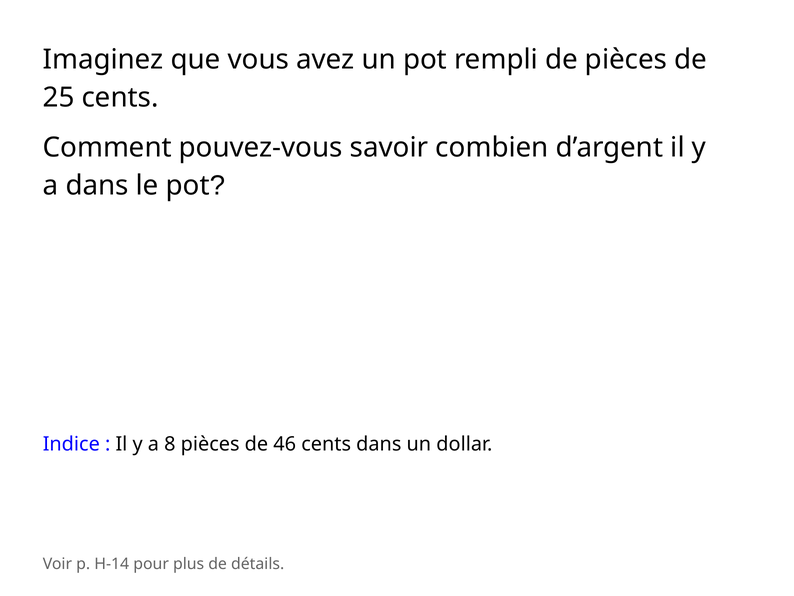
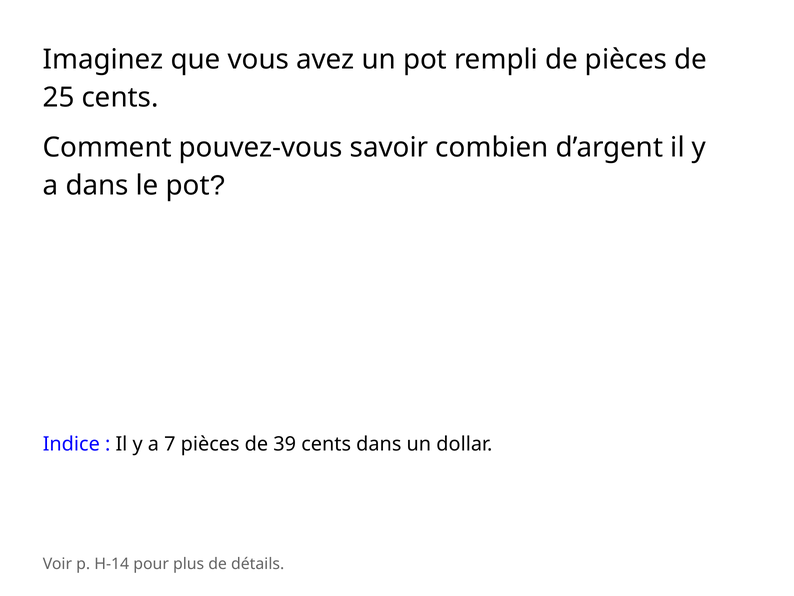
8: 8 -> 7
46: 46 -> 39
